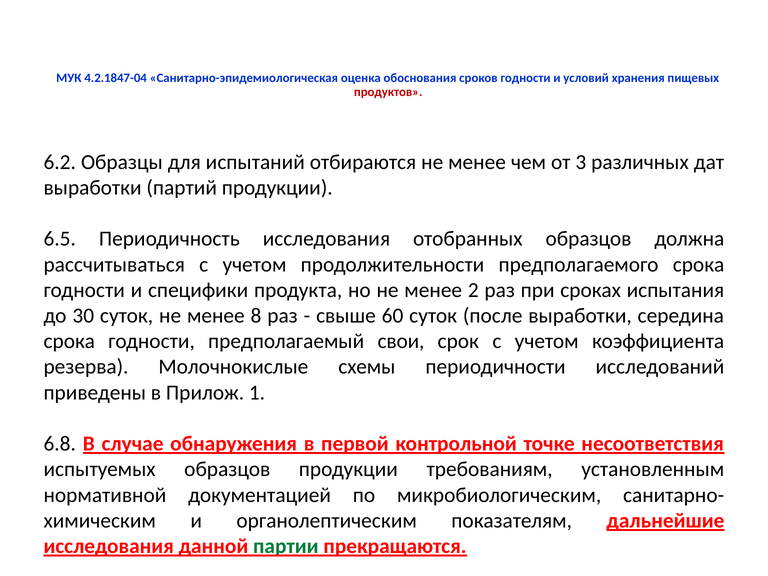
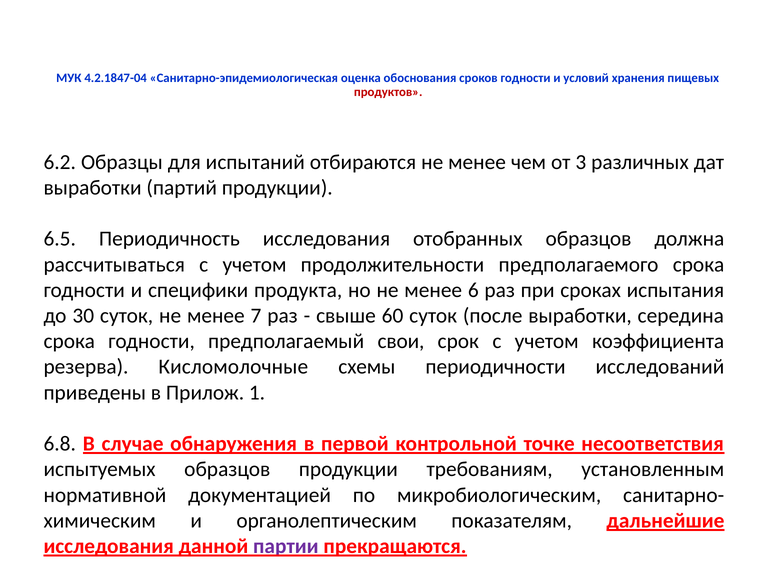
2: 2 -> 6
8: 8 -> 7
Молочнокислые: Молочнокислые -> Кисломолочные
партии colour: green -> purple
